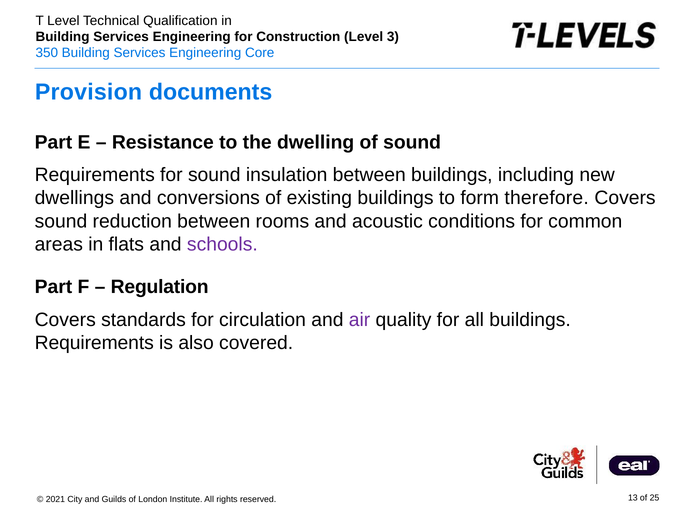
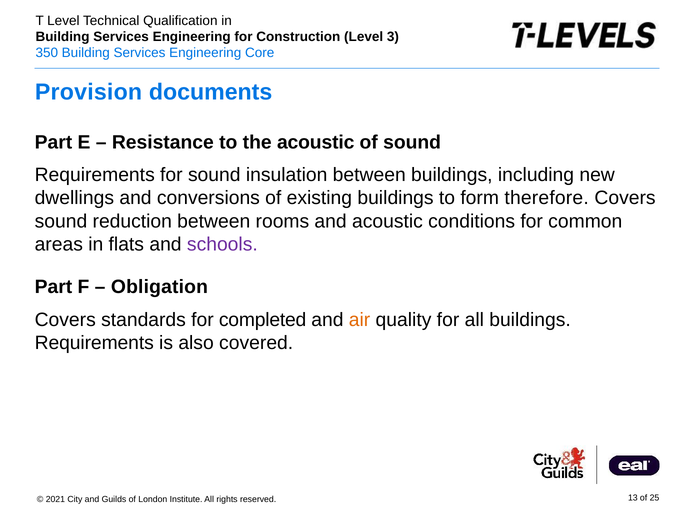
the dwelling: dwelling -> acoustic
Regulation: Regulation -> Obligation
circulation: circulation -> completed
air colour: purple -> orange
